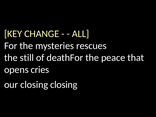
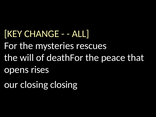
still: still -> will
cries: cries -> rises
